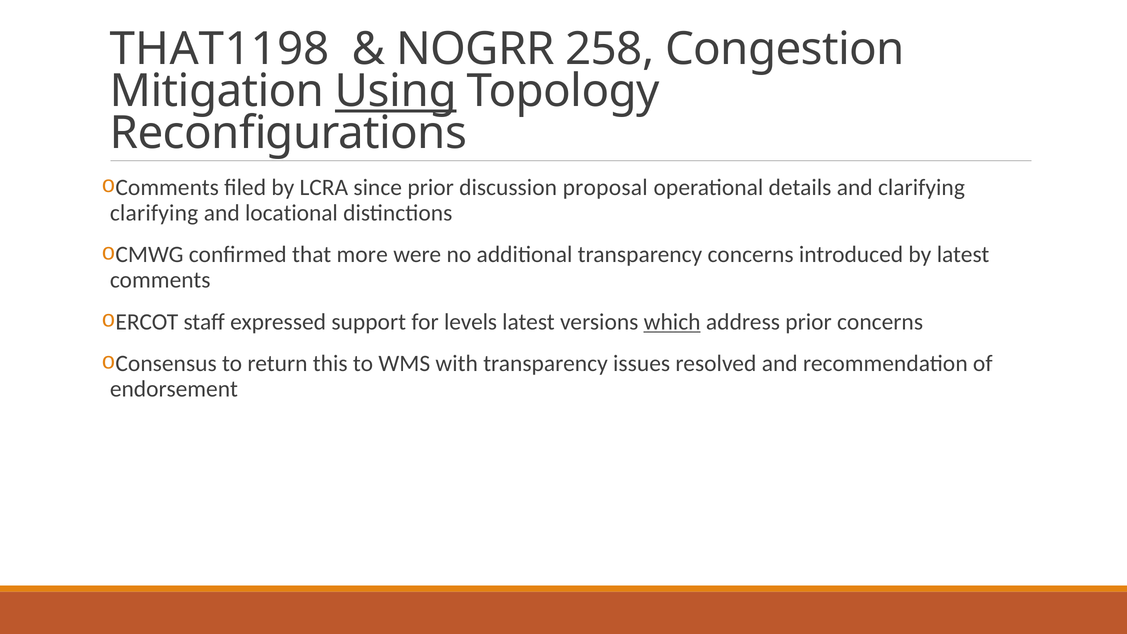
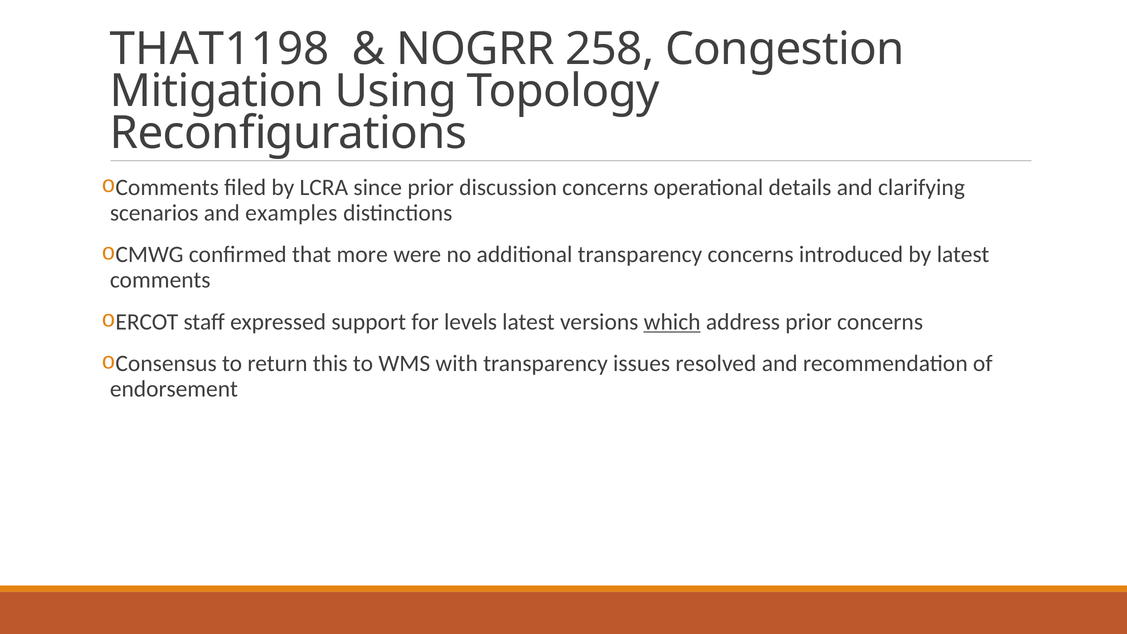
Using underline: present -> none
discussion proposal: proposal -> concerns
clarifying at (154, 213): clarifying -> scenarios
locational: locational -> examples
